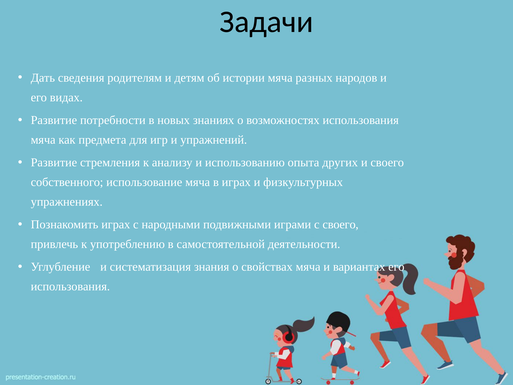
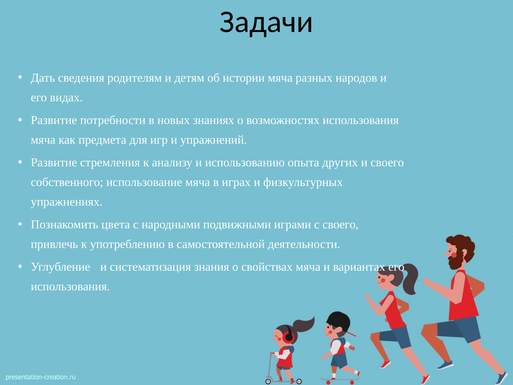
Познакомить играх: играх -> цвета
